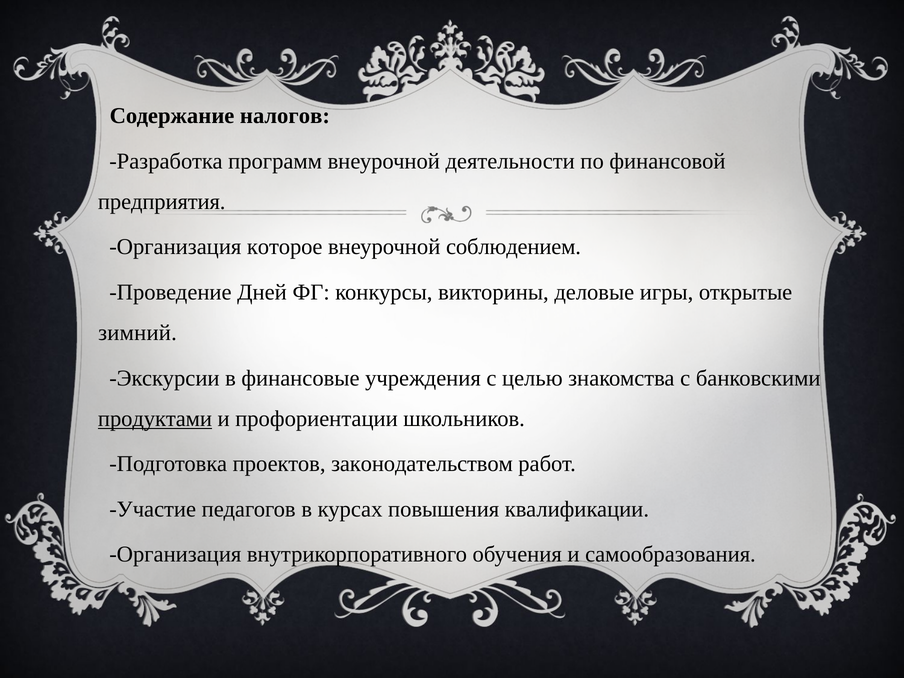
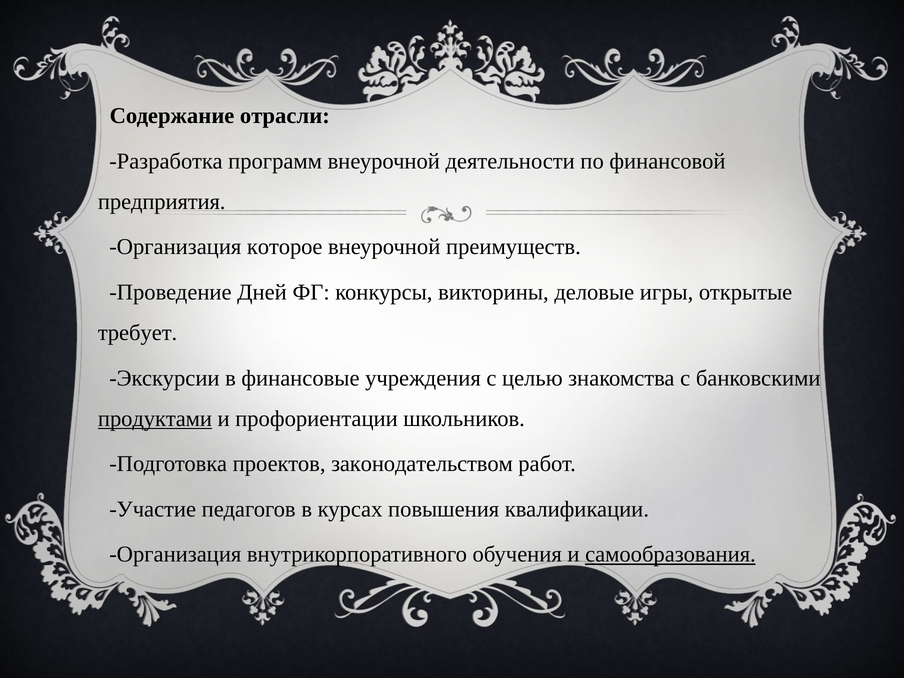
налогов: налогов -> отрасли
соблюдением: соблюдением -> преимуществ
зимний: зимний -> требует
самообразования underline: none -> present
